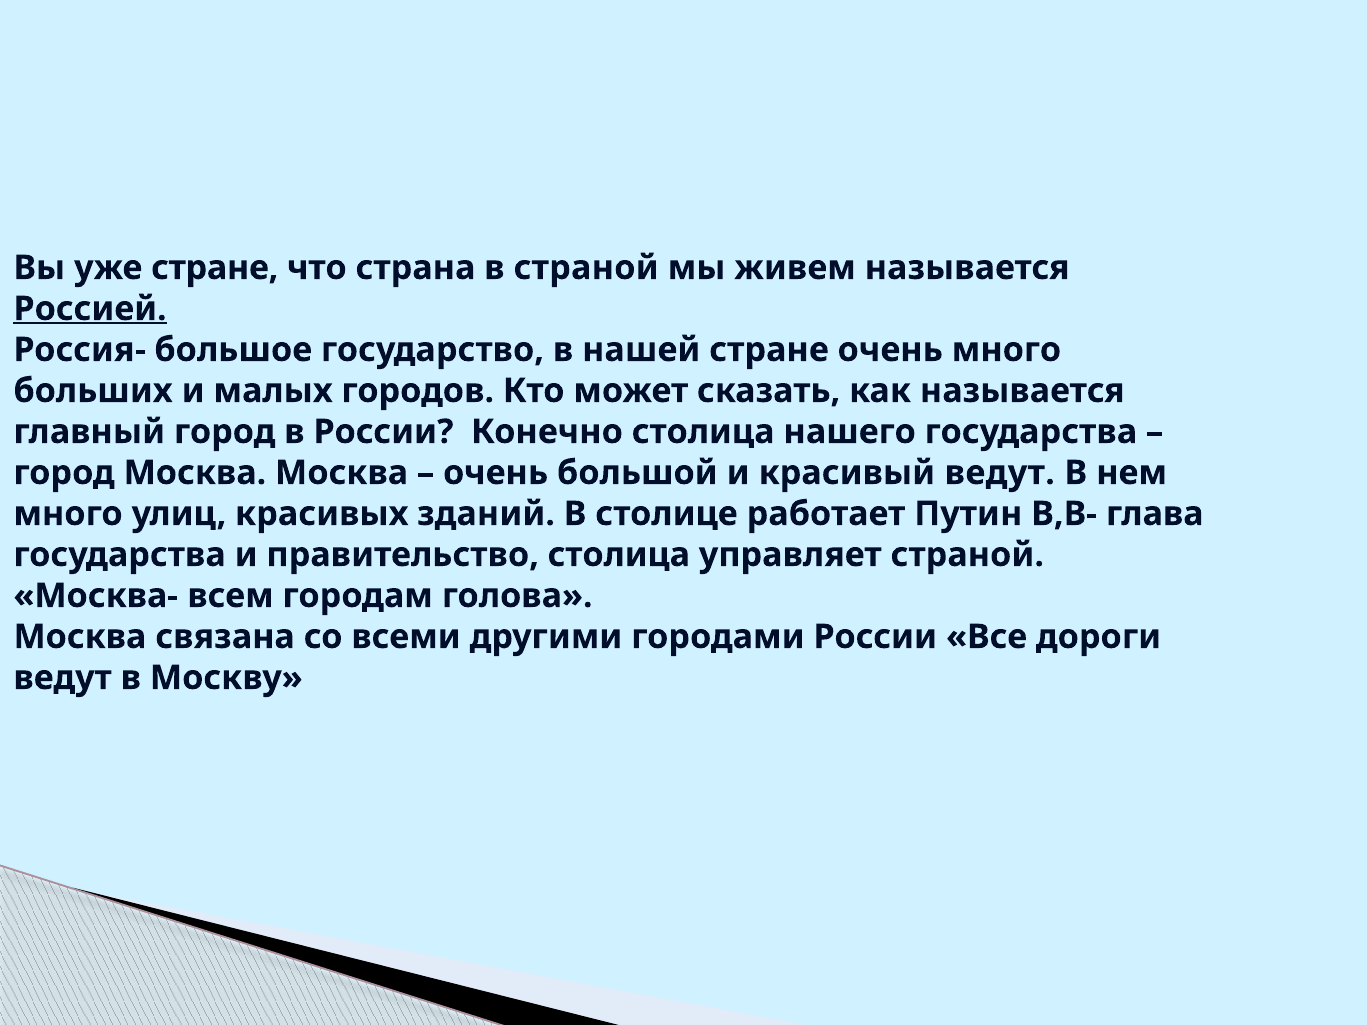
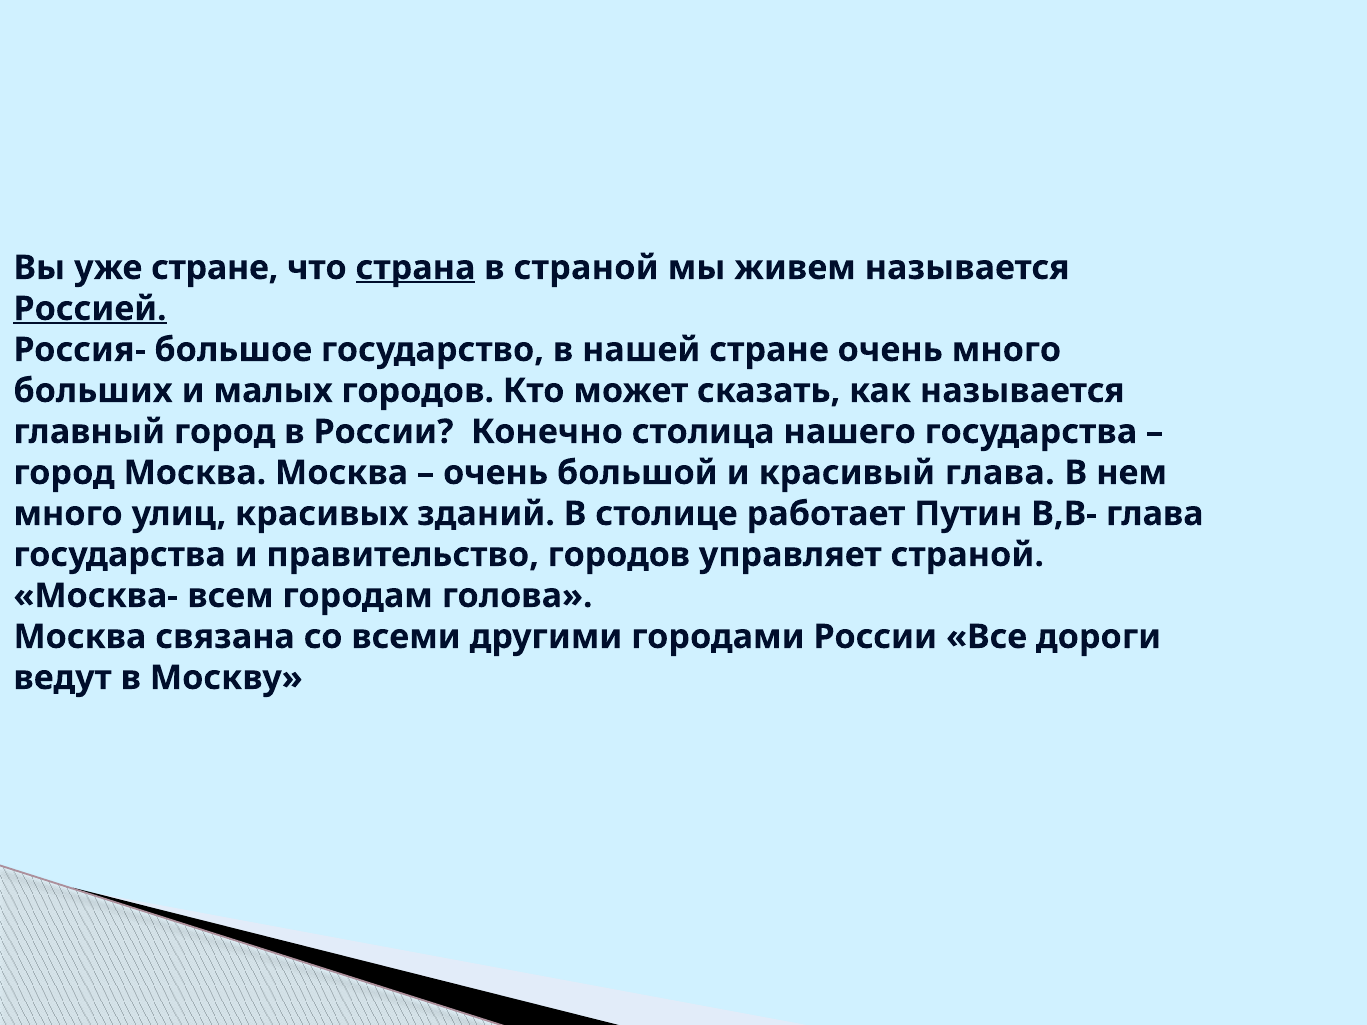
страна underline: none -> present
красивый ведут: ведут -> глава
правительство столица: столица -> городов
